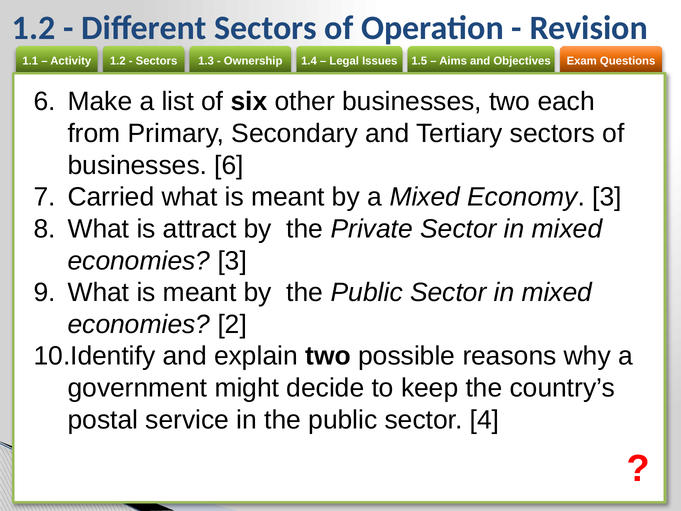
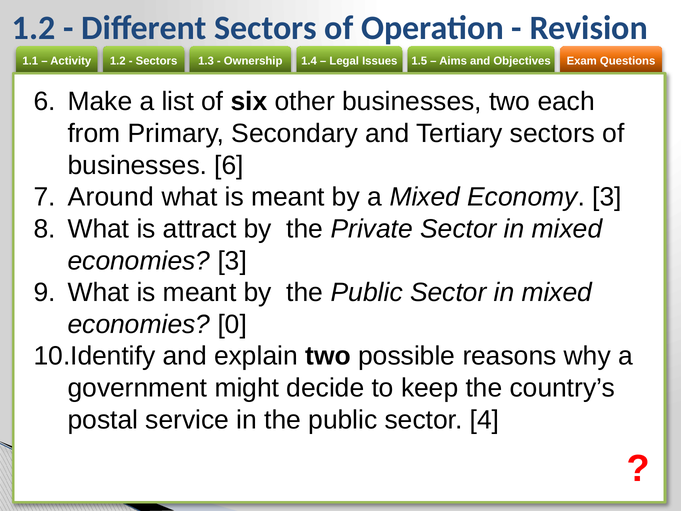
Carried: Carried -> Around
2: 2 -> 0
